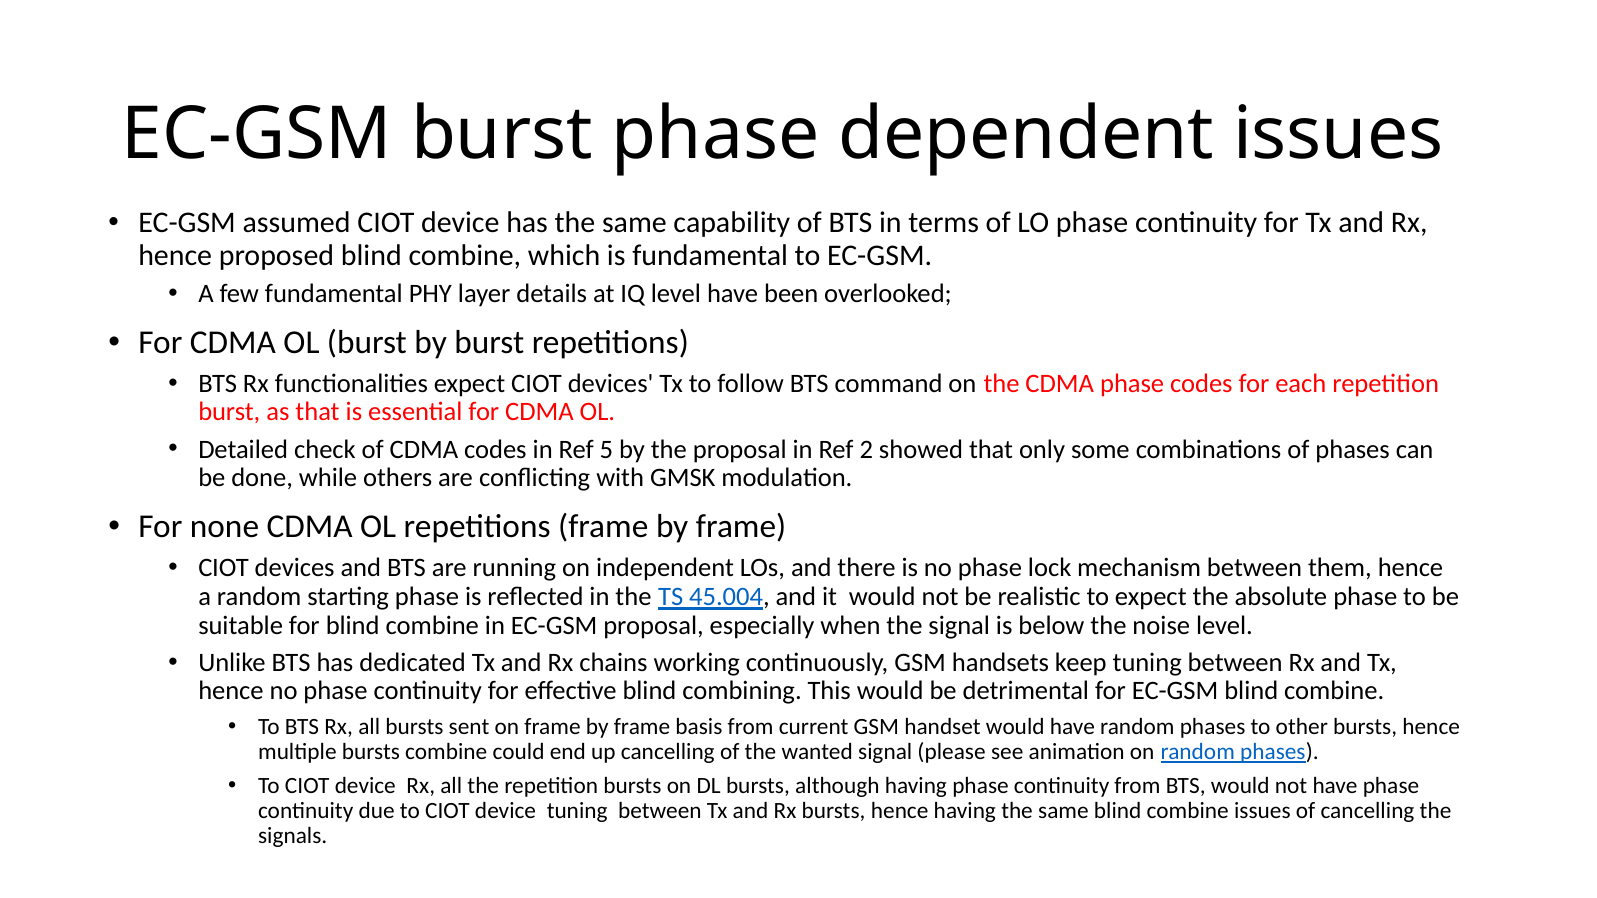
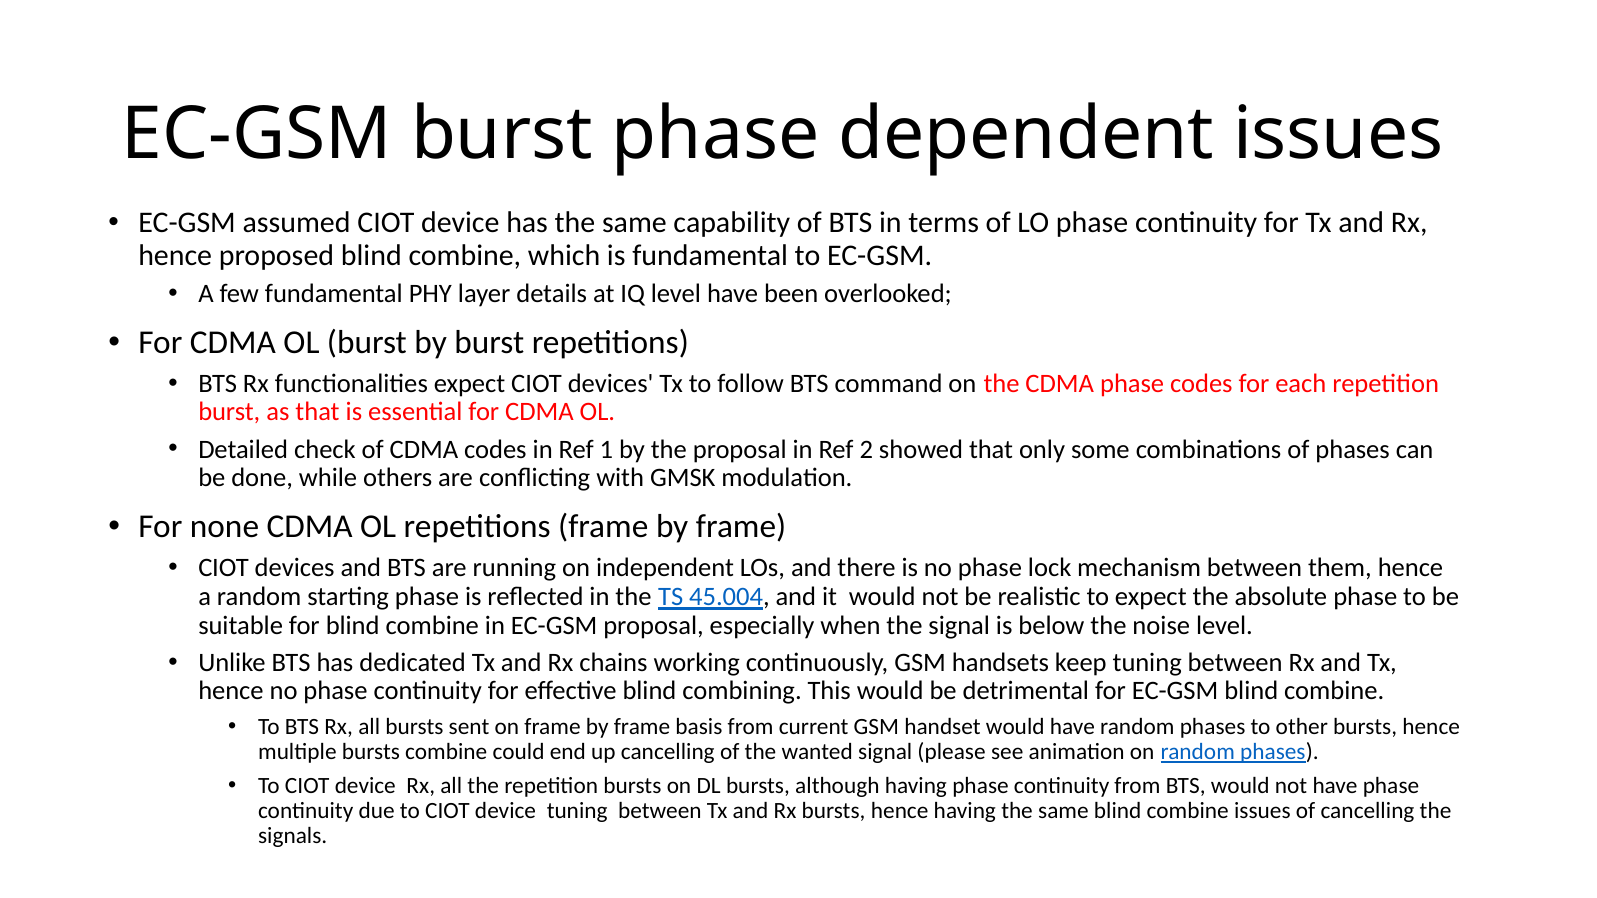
5: 5 -> 1
